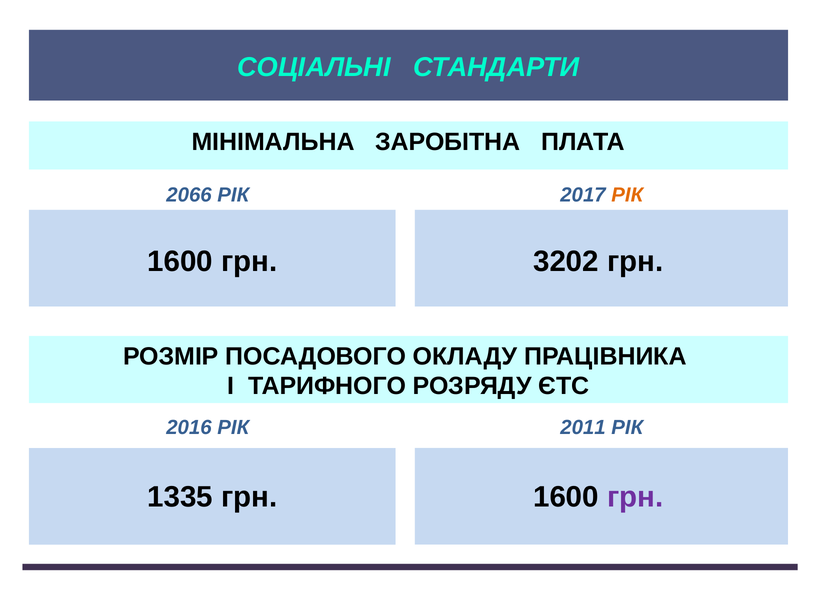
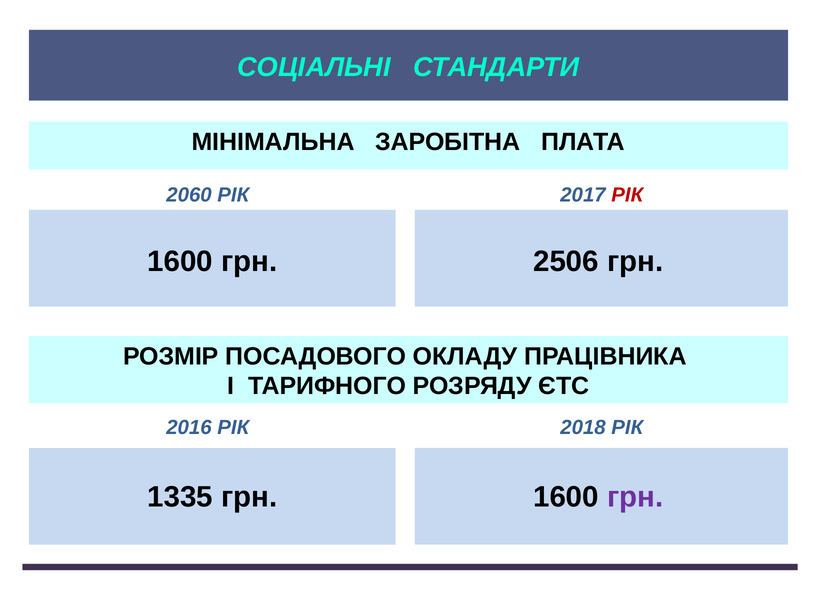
2066: 2066 -> 2060
РІК at (627, 195) colour: orange -> red
3202: 3202 -> 2506
2011: 2011 -> 2018
